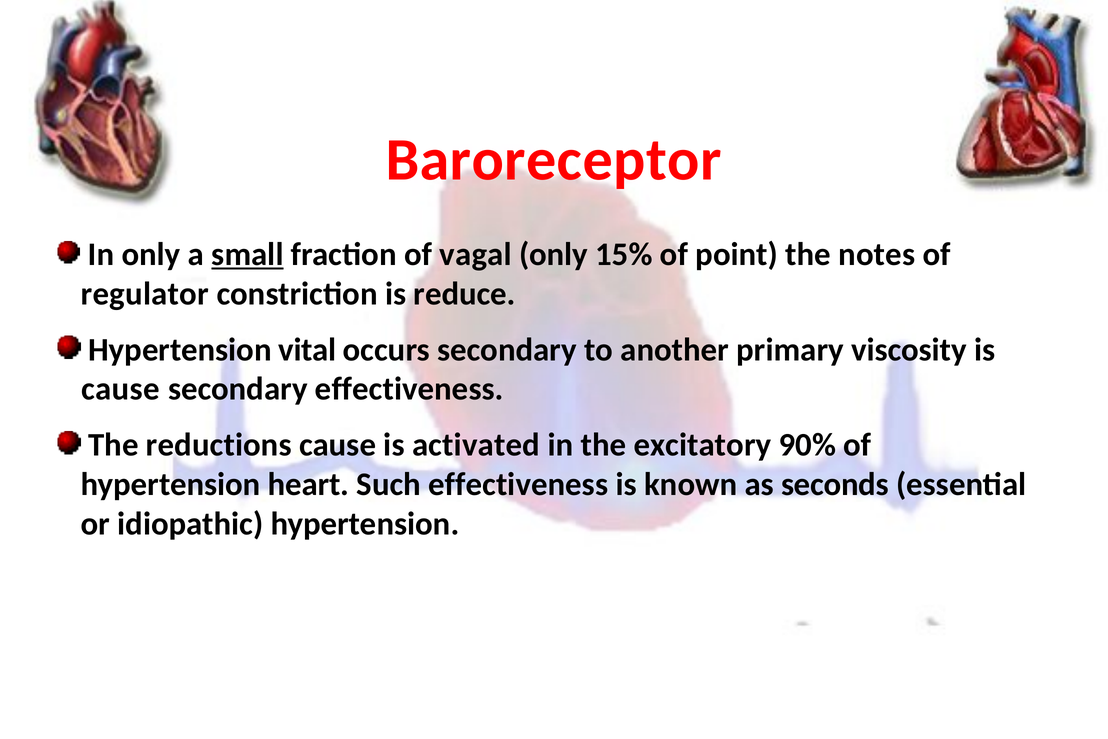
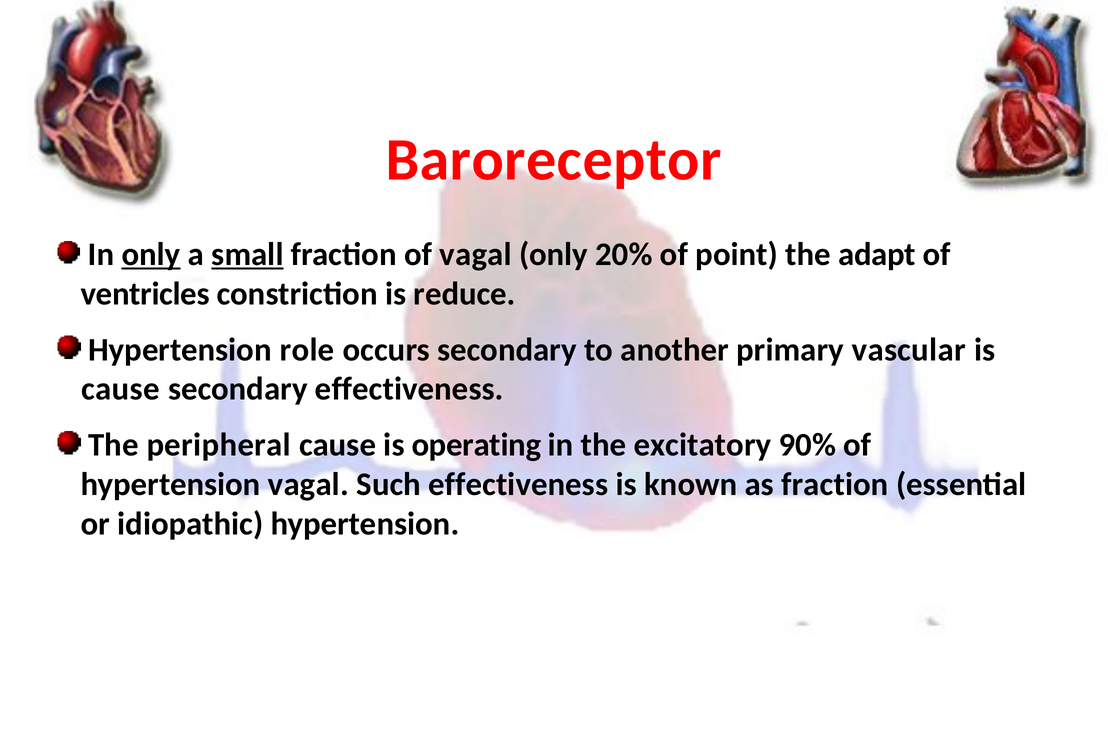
only at (151, 254) underline: none -> present
15%: 15% -> 20%
notes: notes -> adapt
regulator: regulator -> ventricles
vital: vital -> role
viscosity: viscosity -> vascular
reductions: reductions -> peripheral
activated: activated -> operating
hypertension heart: heart -> vagal
as seconds: seconds -> fraction
